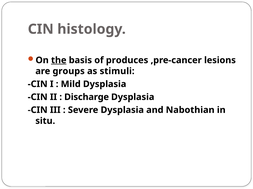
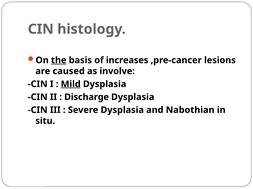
produces: produces -> increases
groups: groups -> caused
stimuli: stimuli -> involve
Mild underline: none -> present
